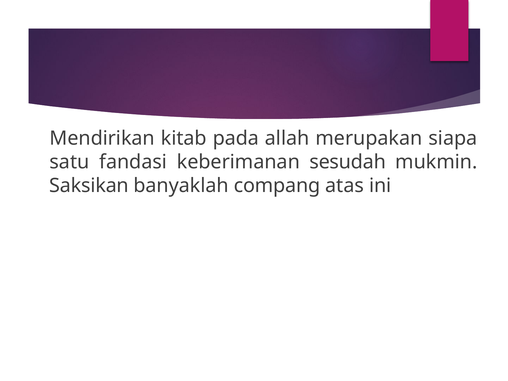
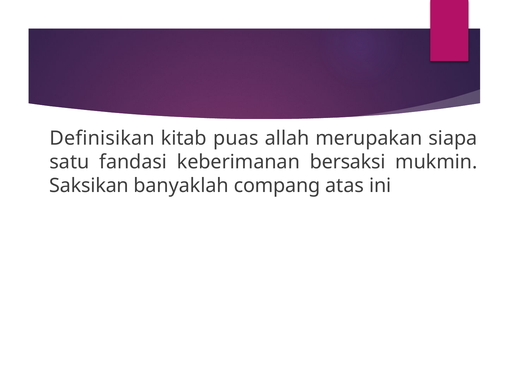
Mendirikan: Mendirikan -> Definisikan
pada: pada -> puas
sesudah: sesudah -> bersaksi
